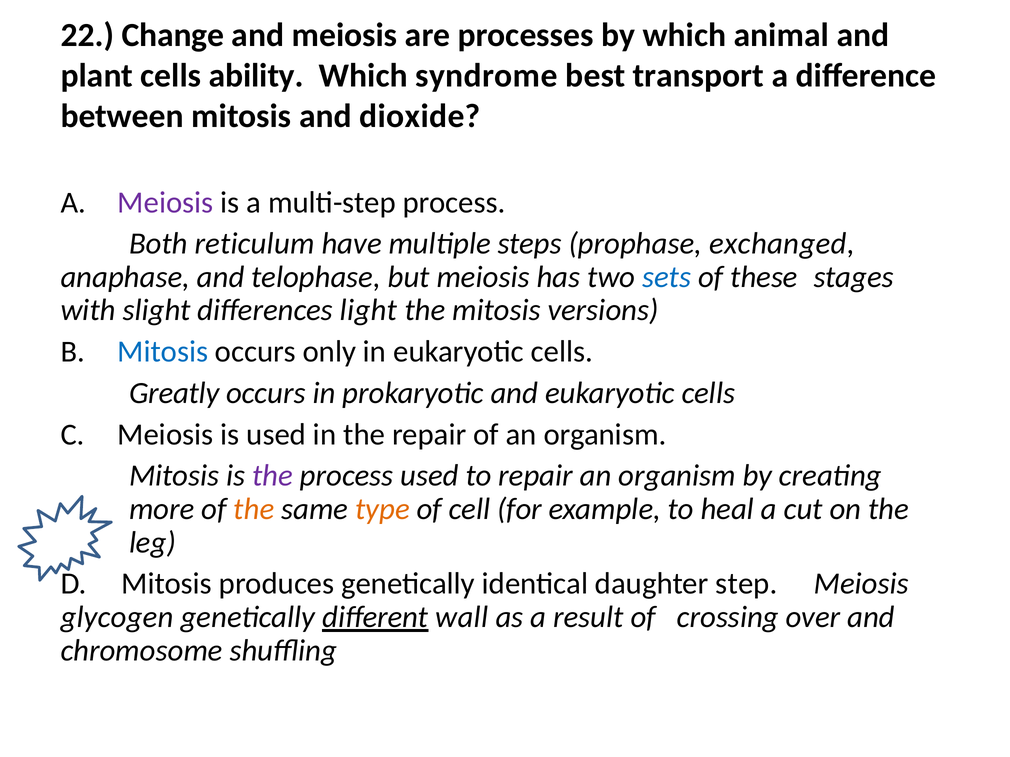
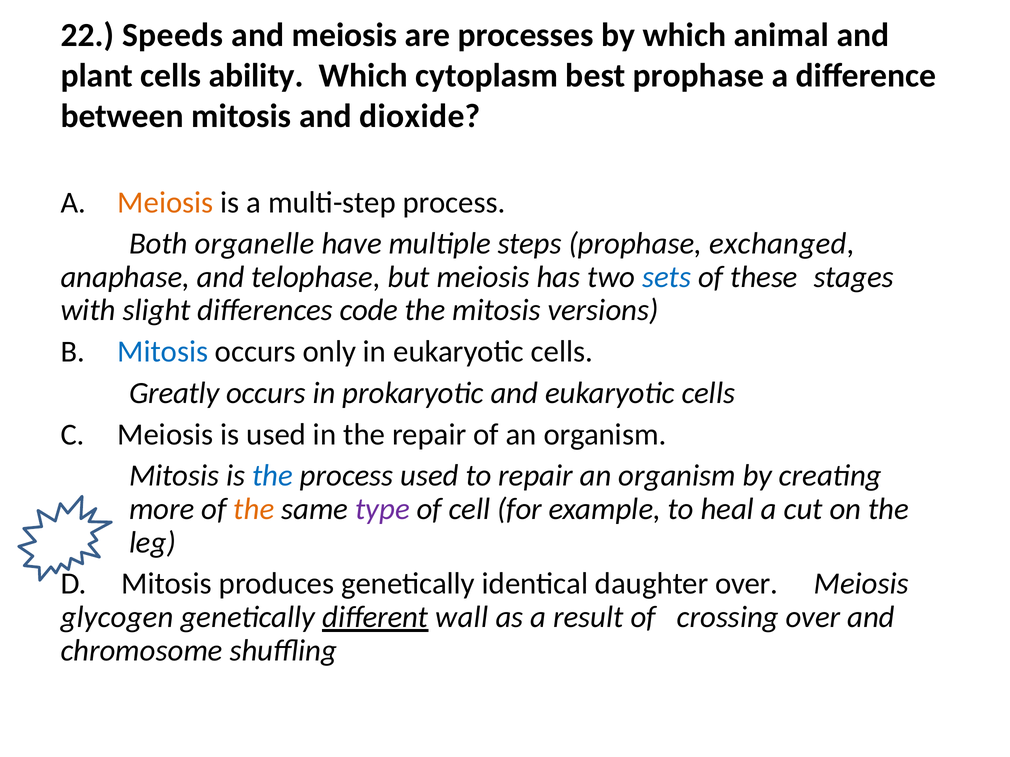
Change: Change -> Speeds
syndrome: syndrome -> cytoplasm
best transport: transport -> prophase
Meiosis at (165, 202) colour: purple -> orange
reticulum: reticulum -> organelle
light: light -> code
the at (273, 476) colour: purple -> blue
type colour: orange -> purple
daughter step: step -> over
